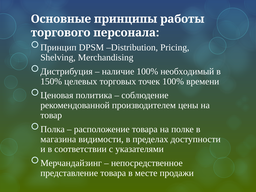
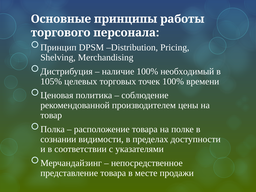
150%: 150% -> 105%
магазина: магазина -> сознании
